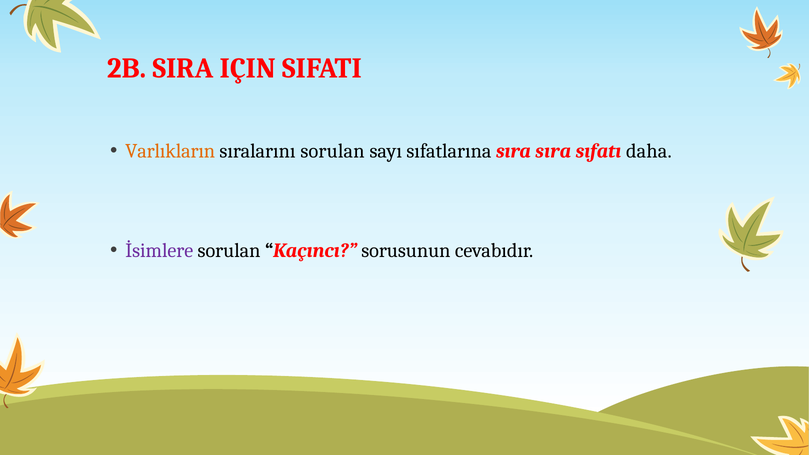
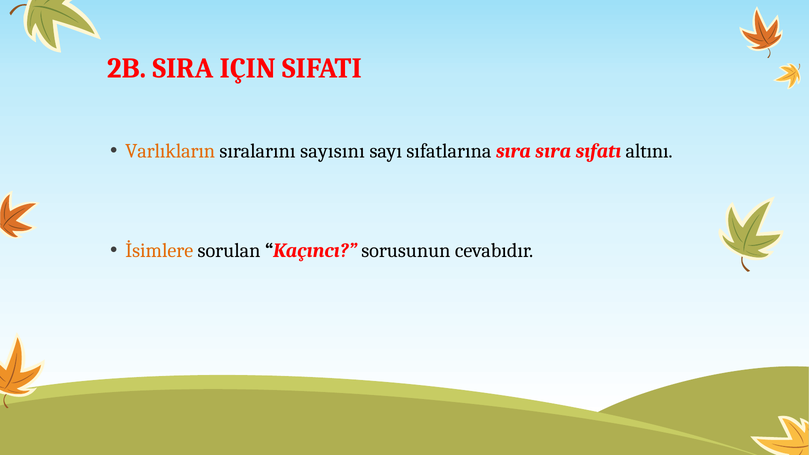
sıralarını sorulan: sorulan -> sayısını
daha: daha -> altını
İsimlere colour: purple -> orange
